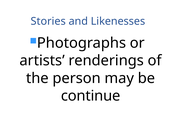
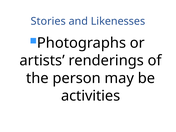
continue: continue -> activities
